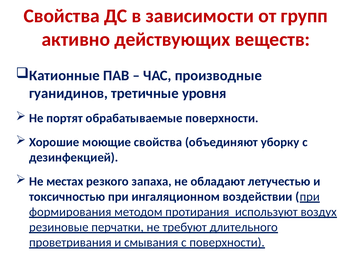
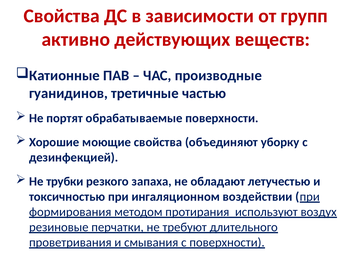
уровня: уровня -> частью
местах: местах -> трубки
